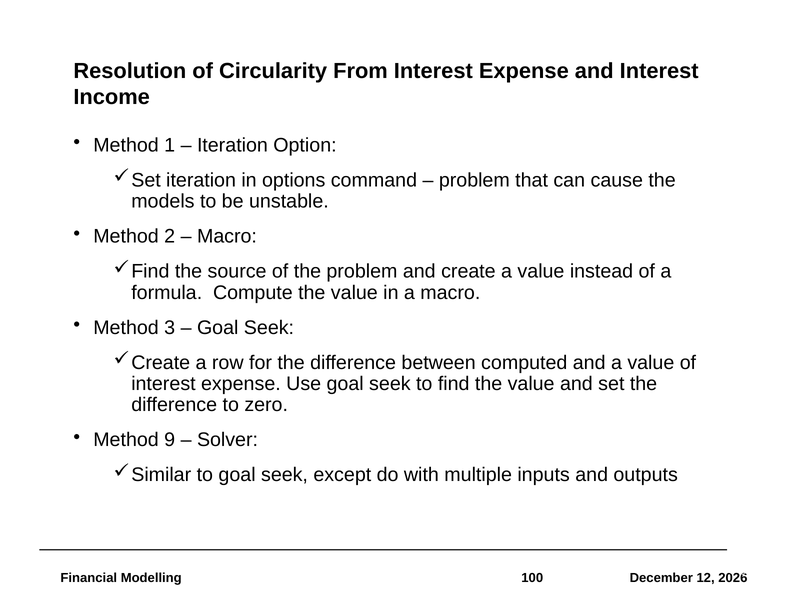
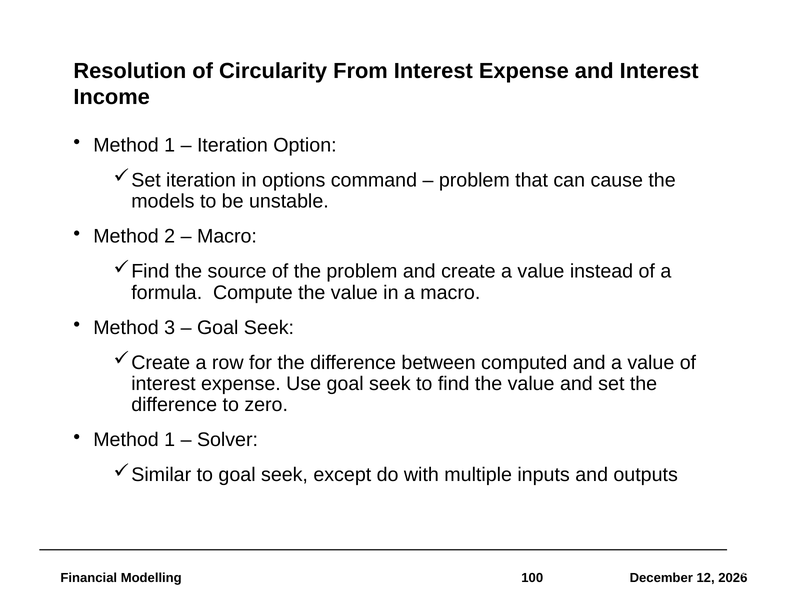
9 at (170, 440): 9 -> 1
